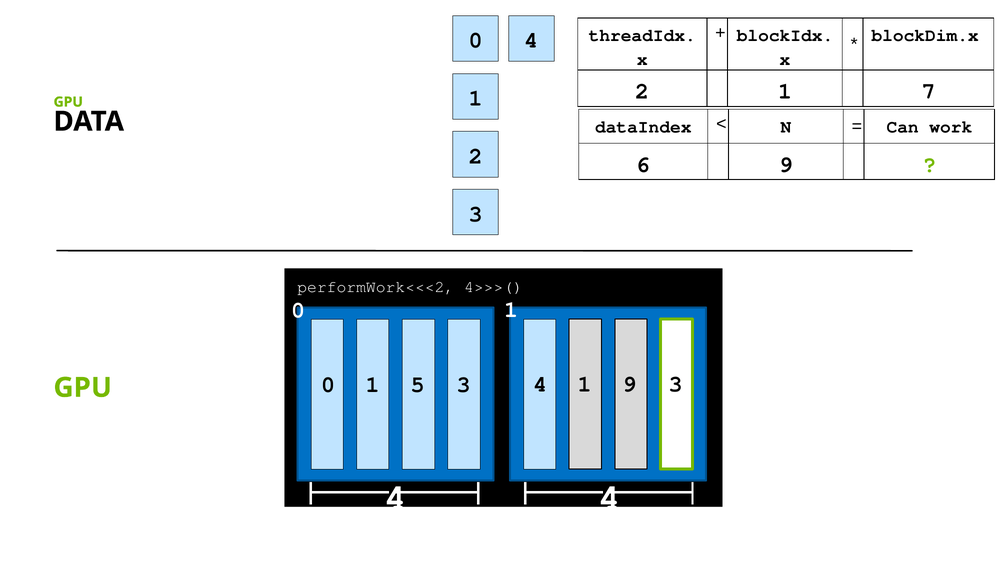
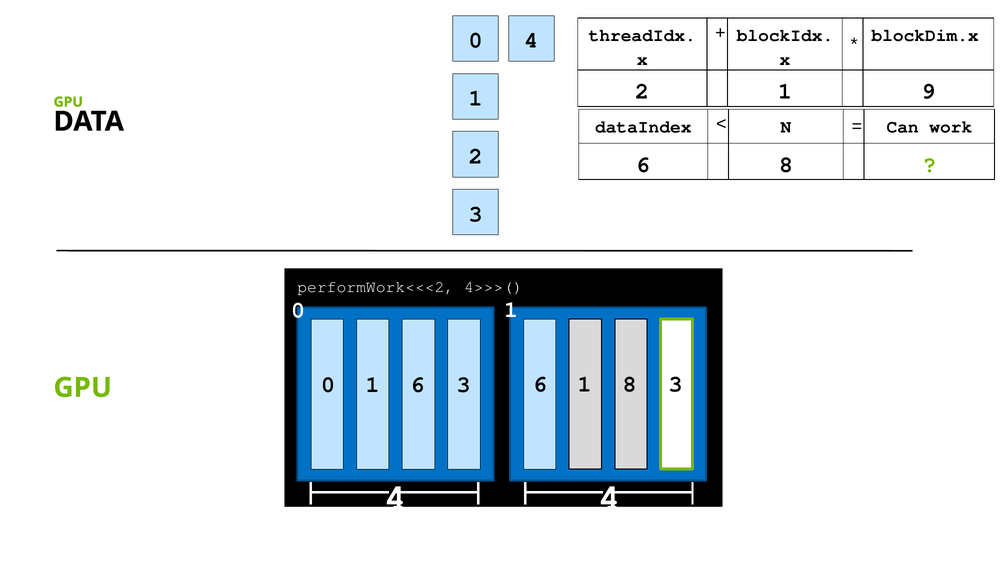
7: 7 -> 9
6 9: 9 -> 8
1 5: 5 -> 6
3 4: 4 -> 6
1 9: 9 -> 8
